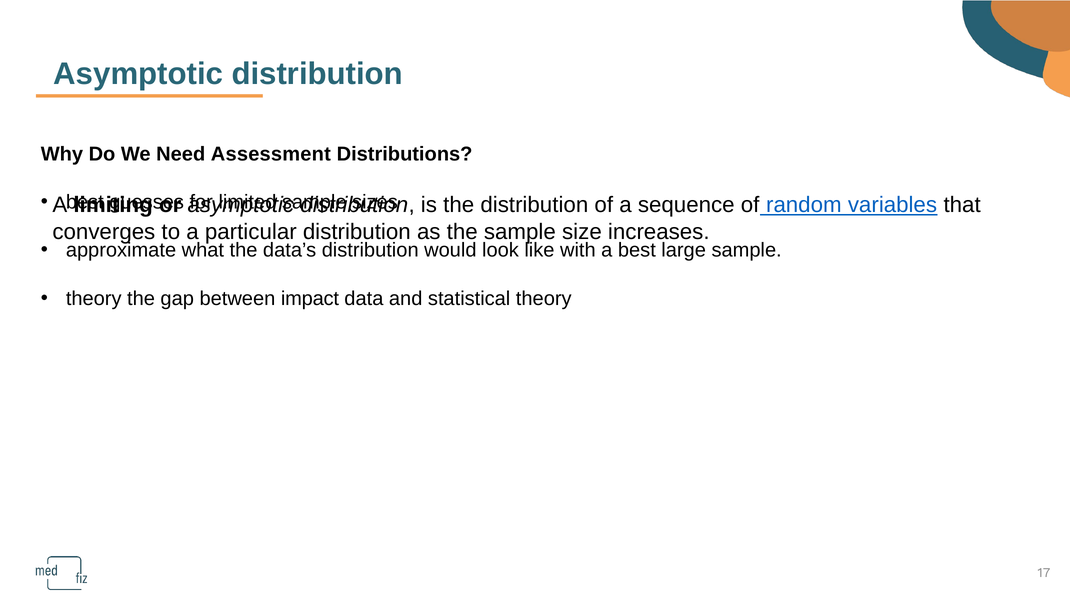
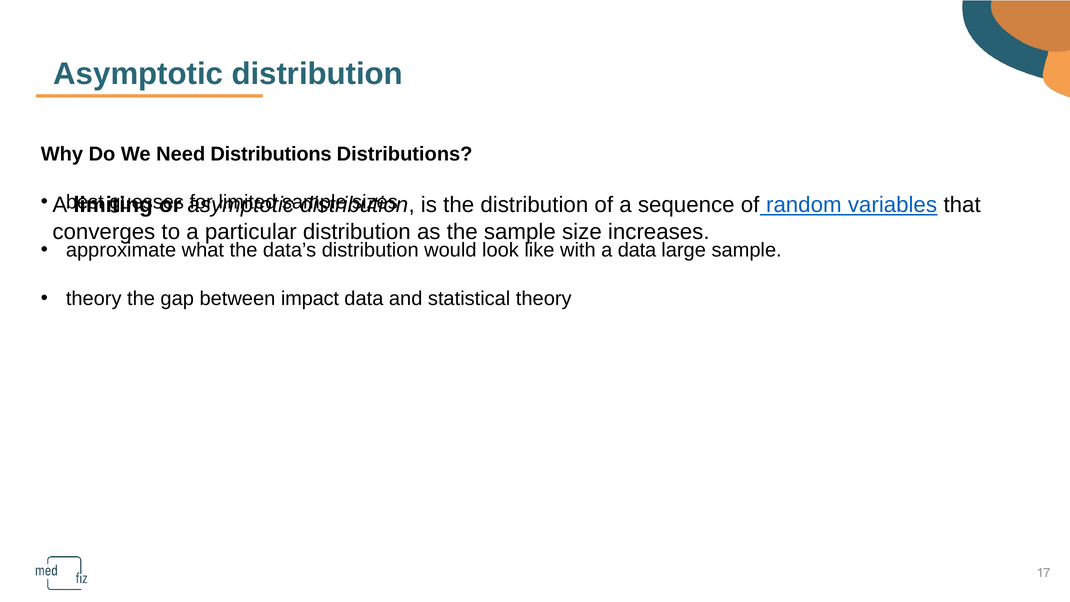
Need Assessment: Assessment -> Distributions
a best: best -> data
